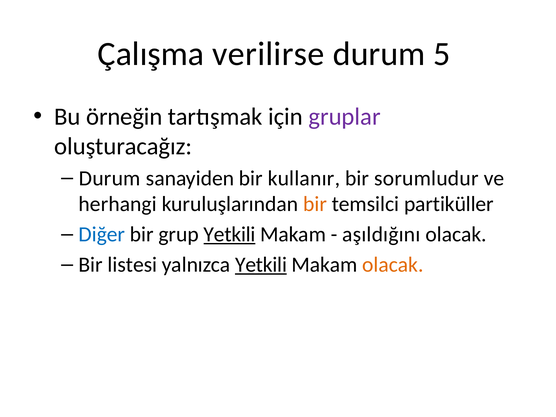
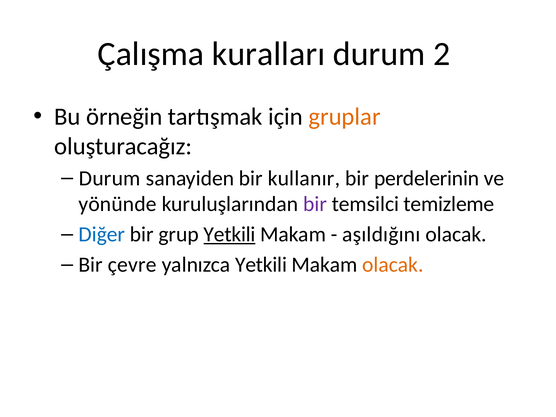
verilirse: verilirse -> kuralları
5: 5 -> 2
gruplar colour: purple -> orange
sorumludur: sorumludur -> perdelerinin
herhangi: herhangi -> yönünde
bir at (315, 204) colour: orange -> purple
partiküller: partiküller -> temizleme
listesi: listesi -> çevre
Yetkili at (261, 265) underline: present -> none
